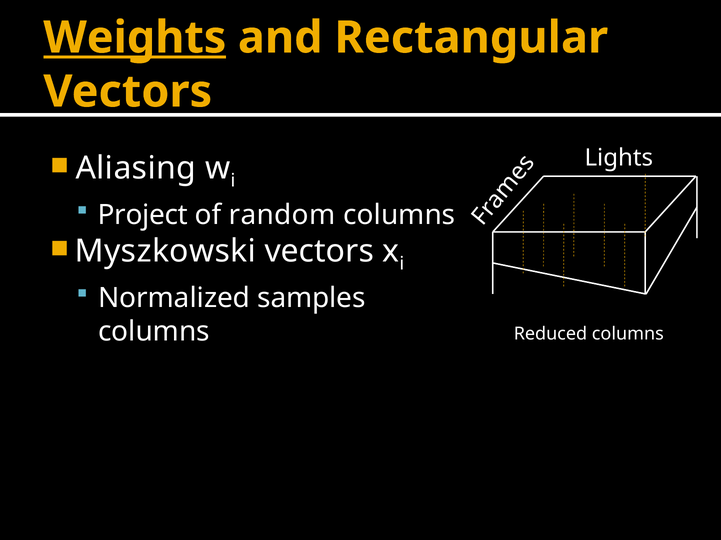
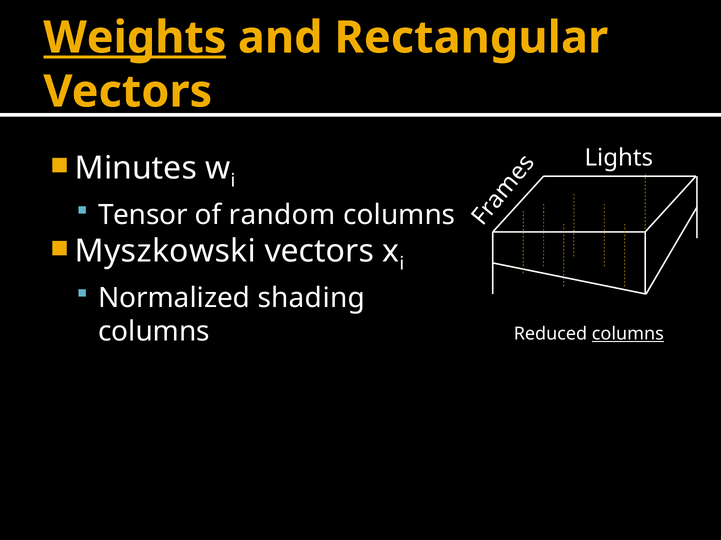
Aliasing: Aliasing -> Minutes
Project: Project -> Tensor
samples: samples -> shading
columns at (628, 334) underline: none -> present
